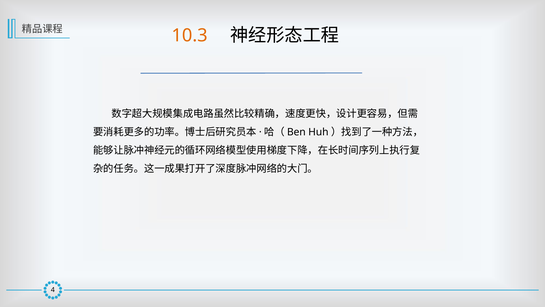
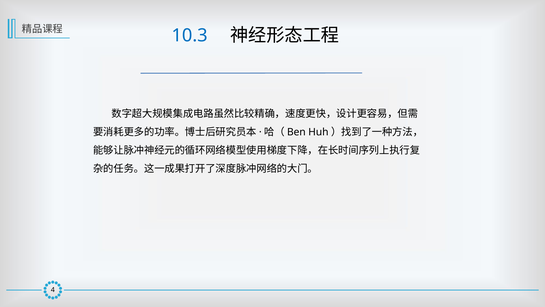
10.3 colour: orange -> blue
